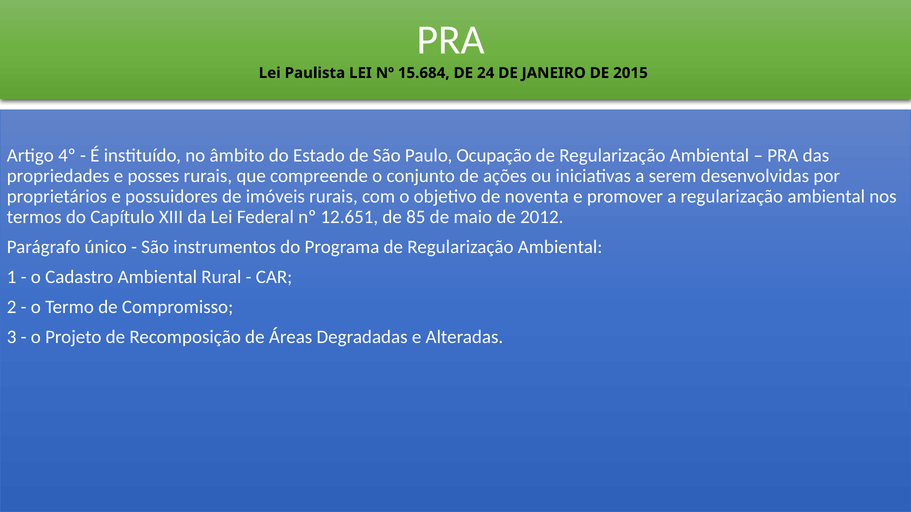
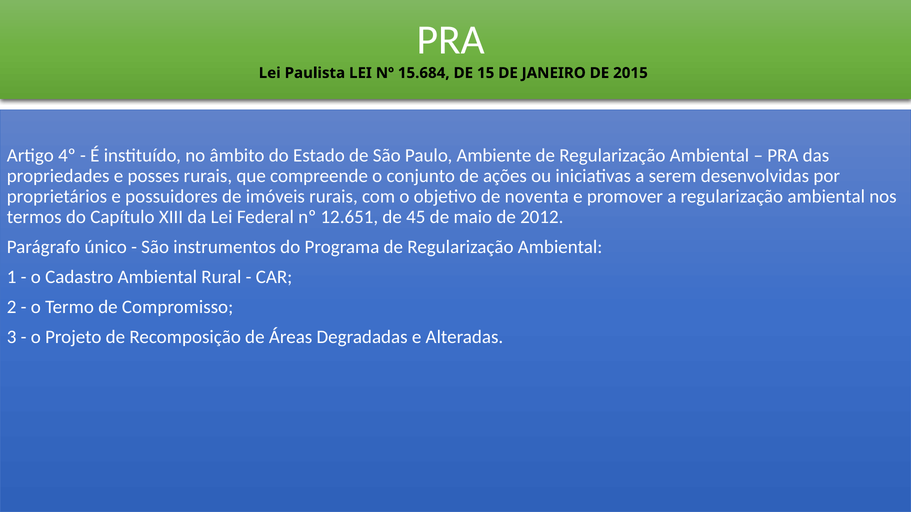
24: 24 -> 15
Ocupação: Ocupação -> Ambiente
85: 85 -> 45
